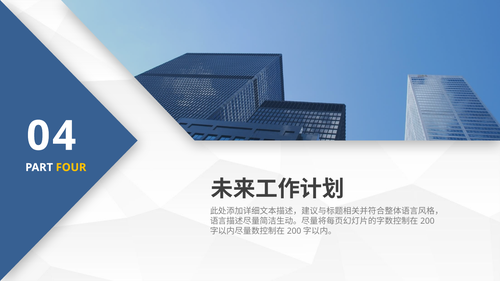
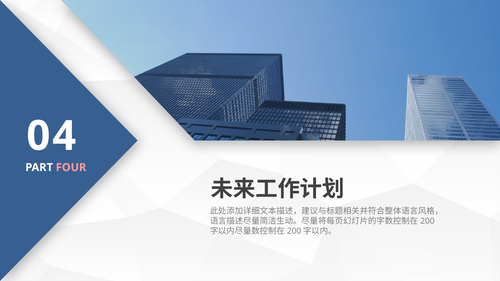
FOUR colour: yellow -> pink
